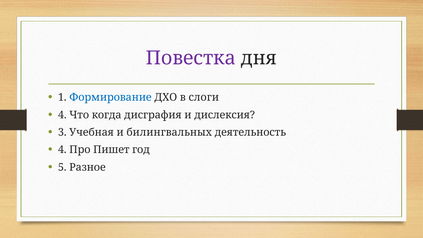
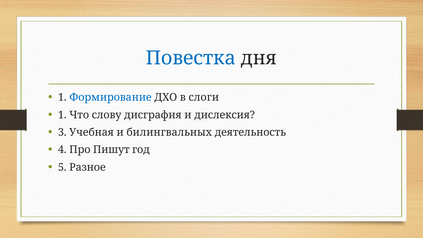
Повестка colour: purple -> blue
4 at (62, 115): 4 -> 1
когда: когда -> слову
Пишет: Пишет -> Пишут
